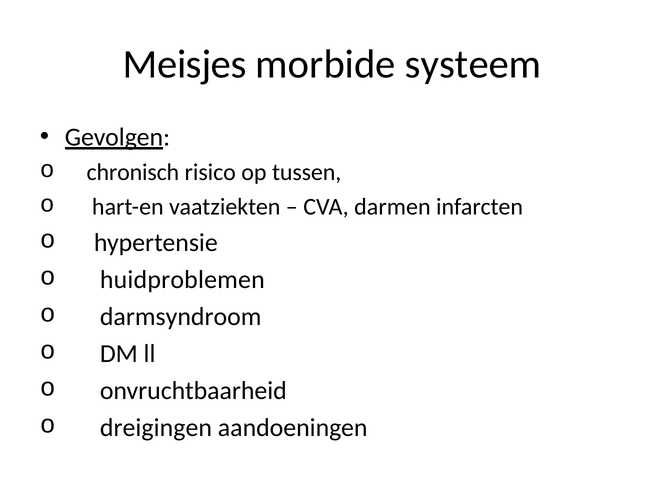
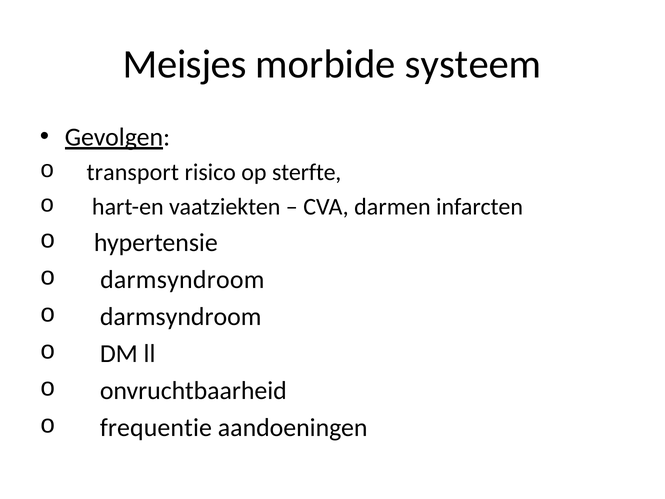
chronisch: chronisch -> transport
tussen: tussen -> sterfte
huidproblemen at (182, 280): huidproblemen -> darmsyndroom
dreigingen: dreigingen -> frequentie
